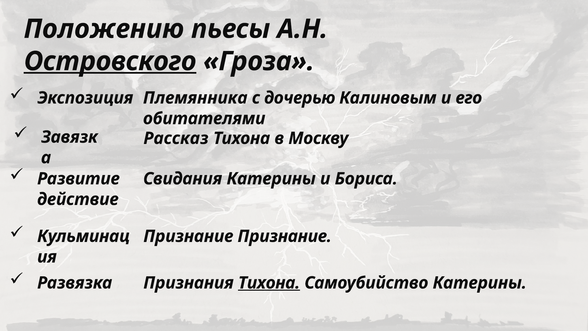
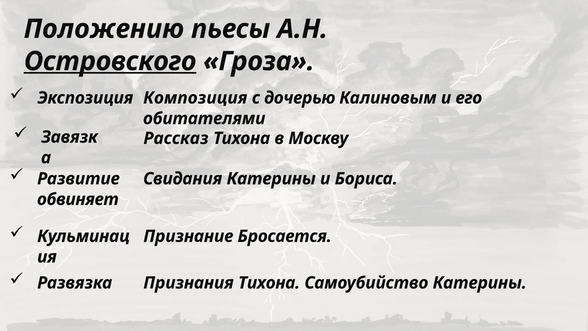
Племянника: Племянника -> Композиция
действие: действие -> обвиняет
Признание Признание: Признание -> Бросается
Тихона at (269, 283) underline: present -> none
